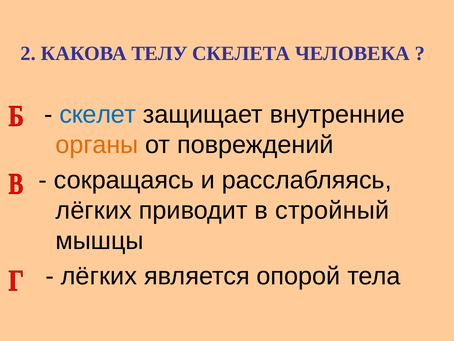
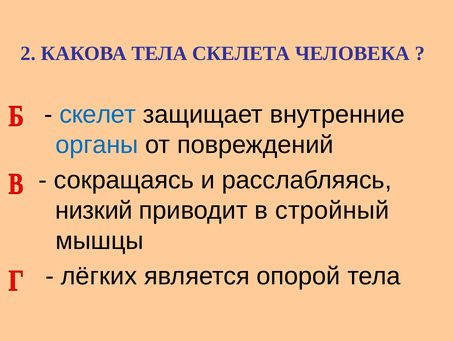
КАКОВА ТЕЛУ: ТЕЛУ -> ТЕЛА
органы colour: orange -> blue
лёгких at (94, 210): лёгких -> низкий
